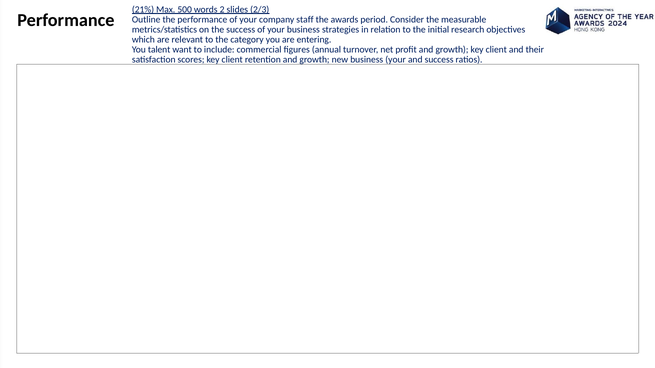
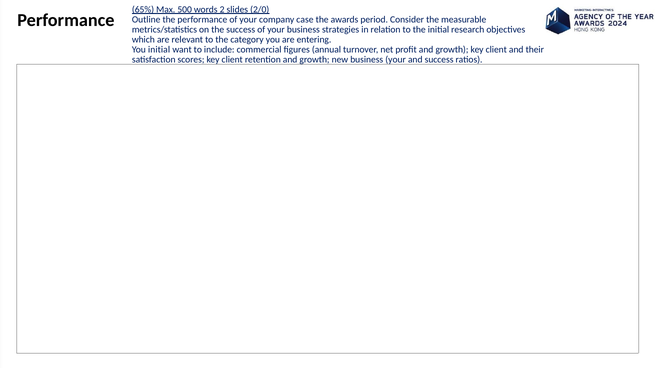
21%: 21% -> 65%
2/3: 2/3 -> 2/0
staff: staff -> case
You talent: talent -> initial
